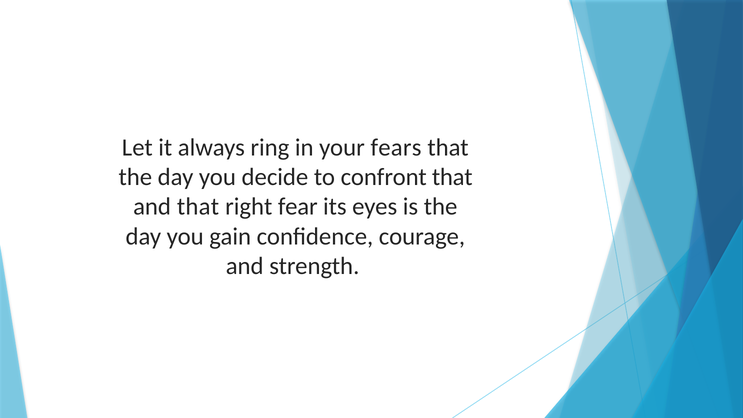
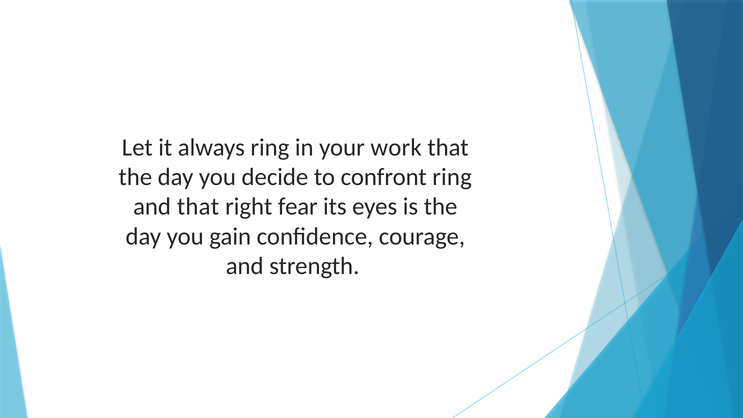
fears: fears -> work
confront that: that -> ring
